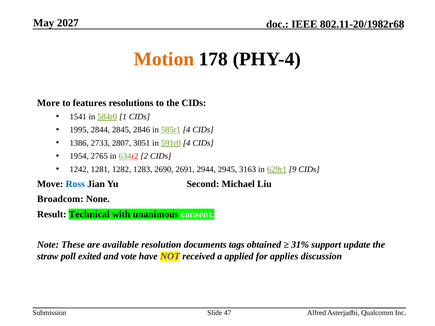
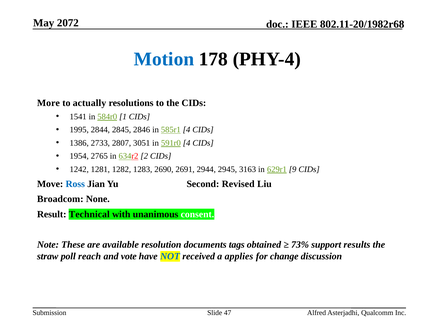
2027: 2027 -> 2072
Motion colour: orange -> blue
features: features -> actually
Michael: Michael -> Revised
31%: 31% -> 73%
update: update -> results
exited: exited -> reach
NOT colour: purple -> blue
applied: applied -> applies
applies: applies -> change
